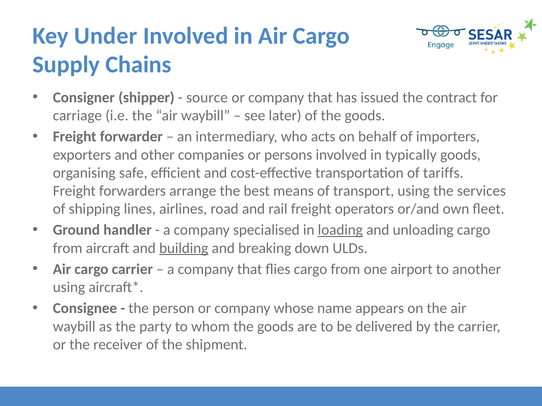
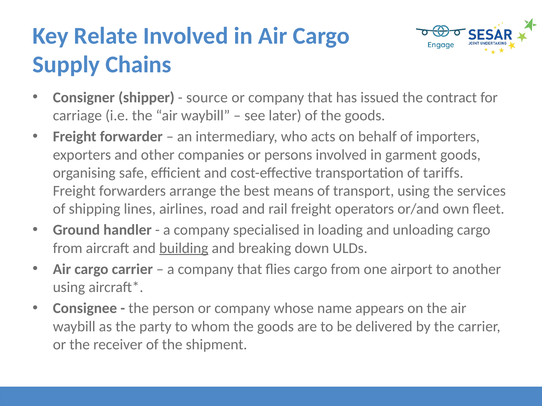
Under: Under -> Relate
typically: typically -> garment
loading underline: present -> none
